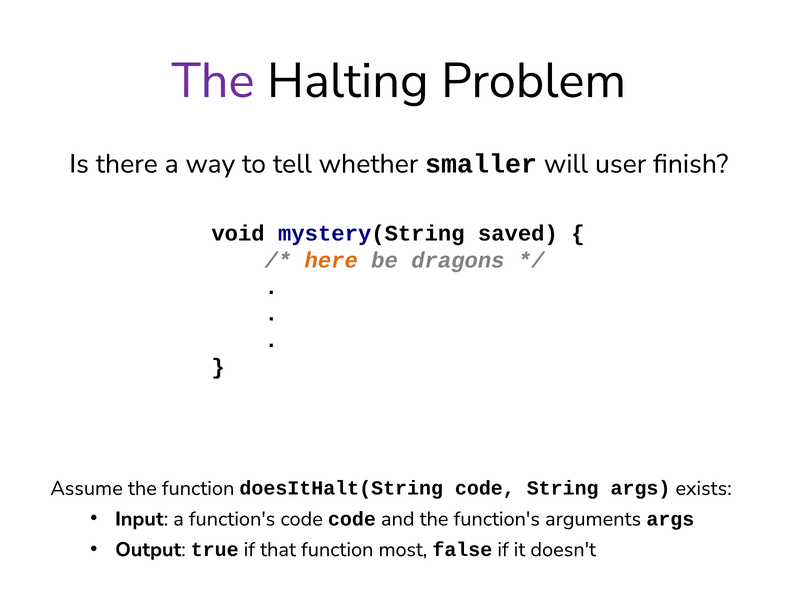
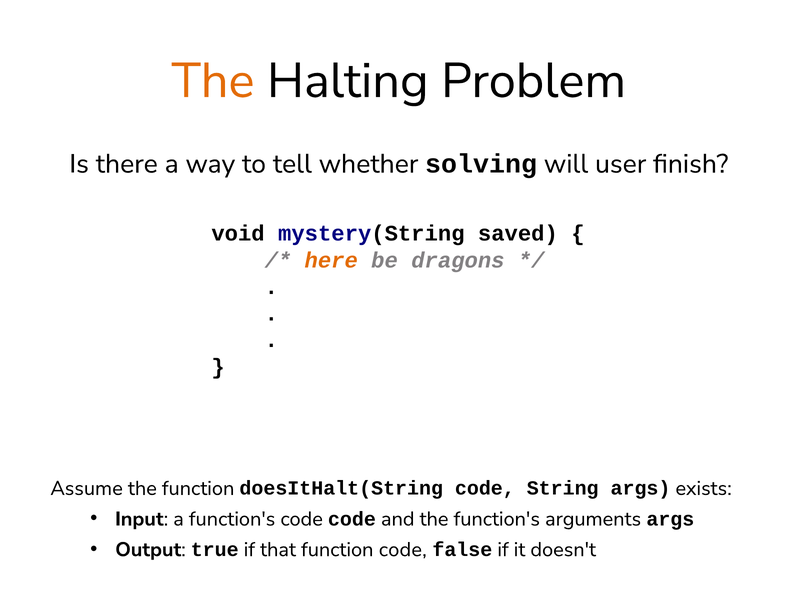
The at (213, 81) colour: purple -> orange
smaller: smaller -> solving
function most: most -> code
